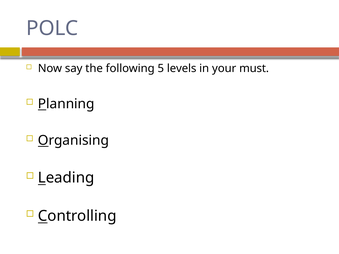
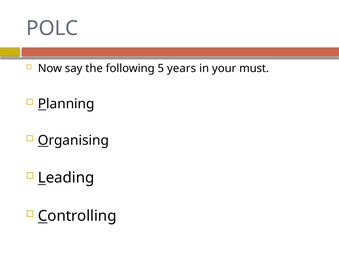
levels: levels -> years
